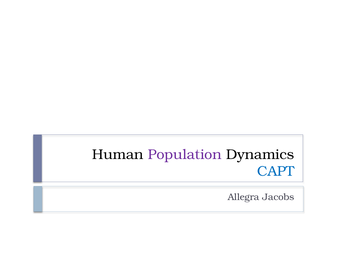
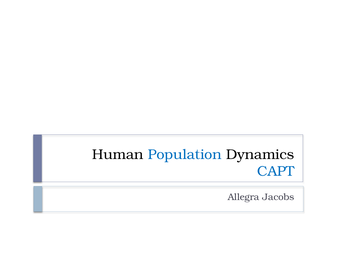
Population colour: purple -> blue
